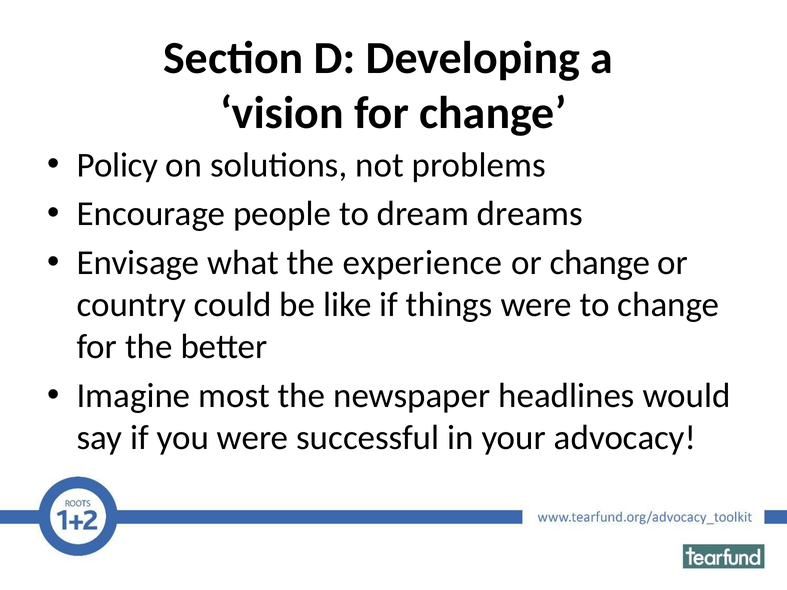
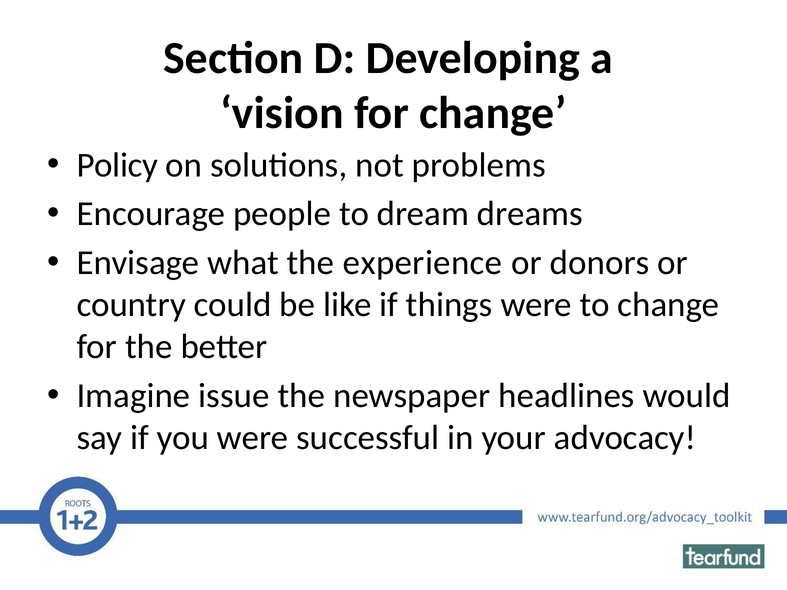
or change: change -> donors
most: most -> issue
